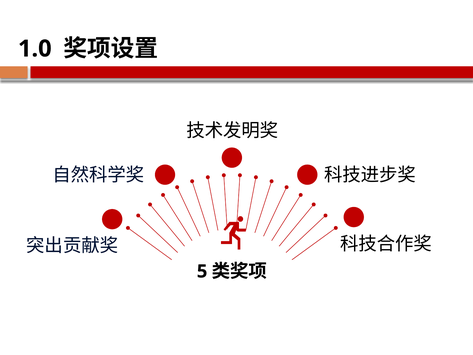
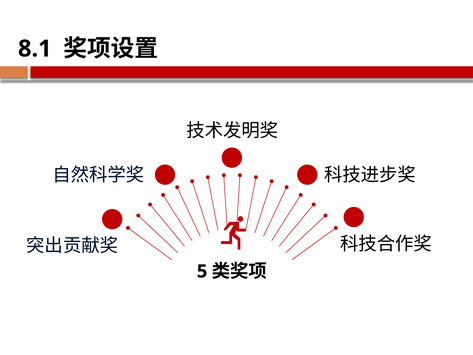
1.0: 1.0 -> 8.1
